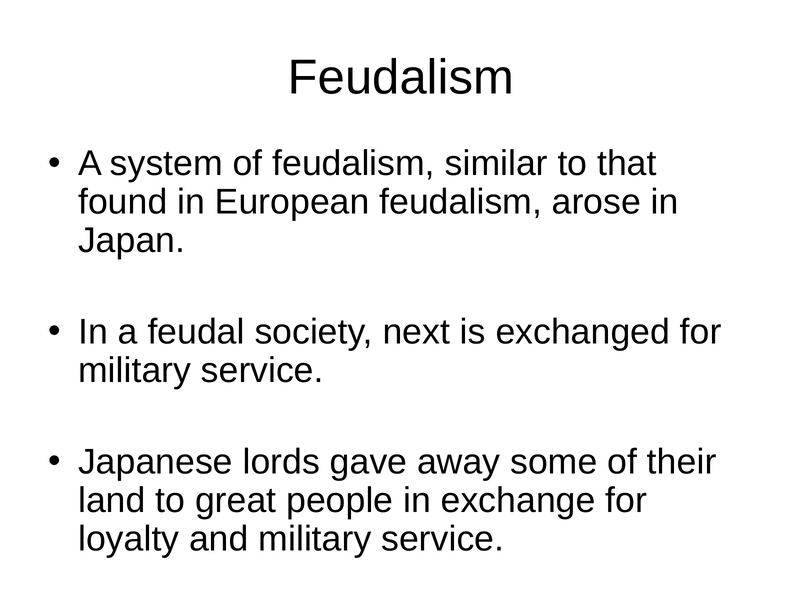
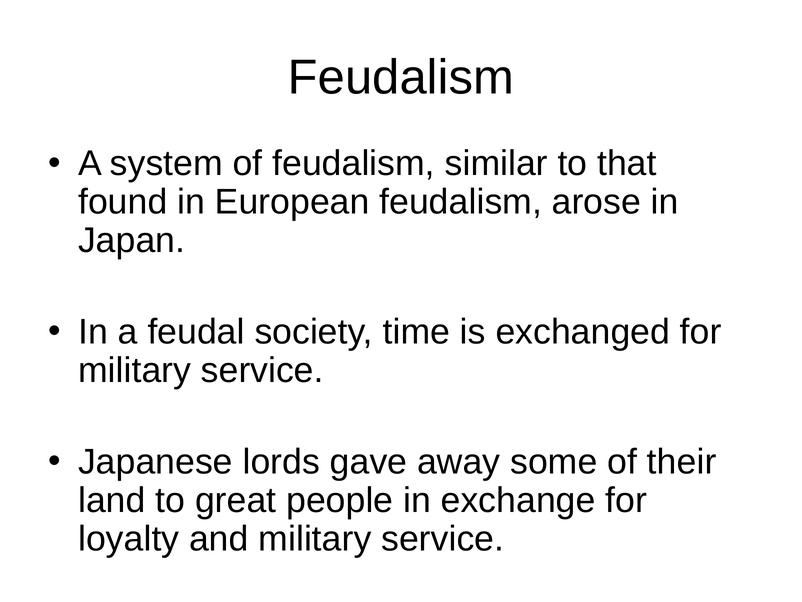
next: next -> time
